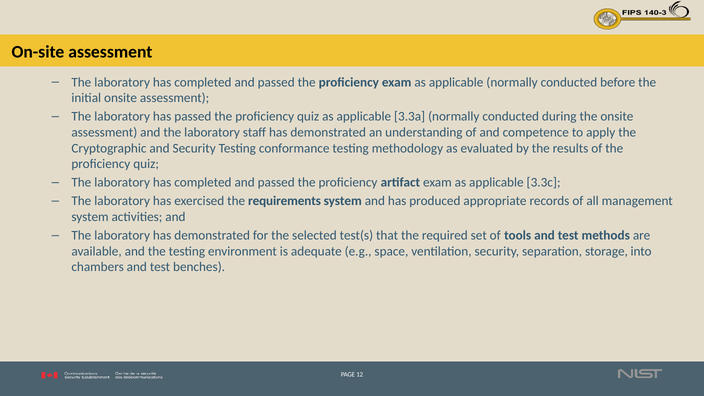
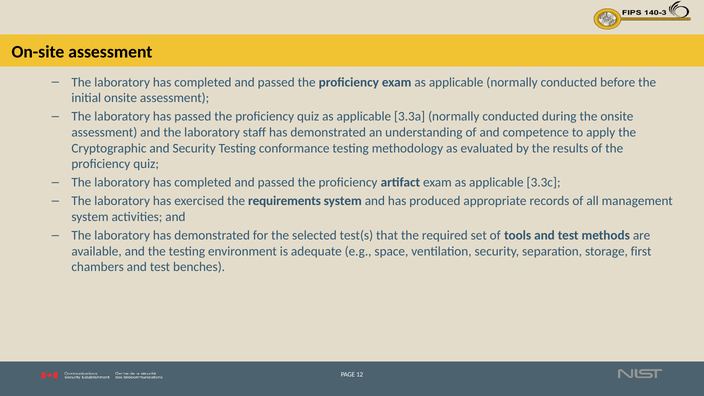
into: into -> first
